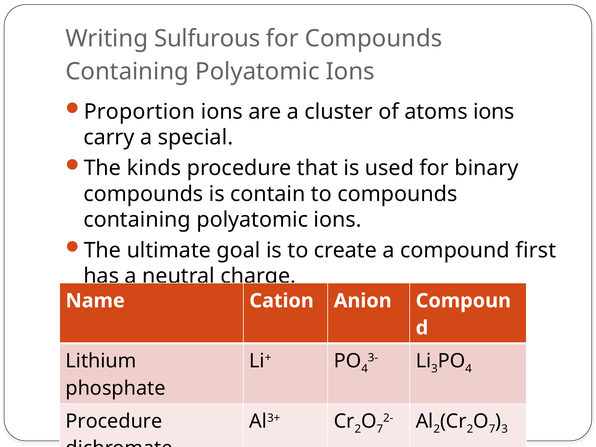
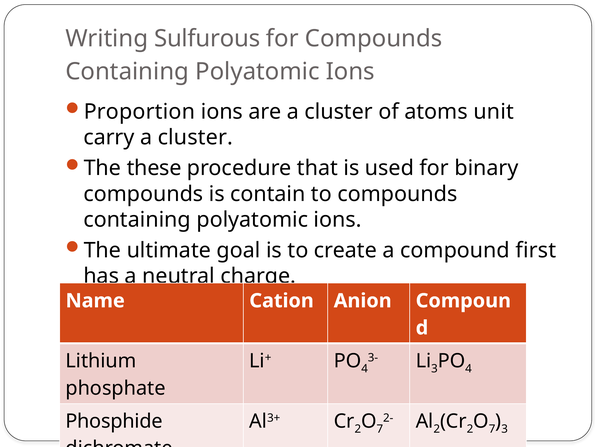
atoms ions: ions -> unit
carry a special: special -> cluster
kinds: kinds -> these
Procedure at (114, 421): Procedure -> Phosphide
